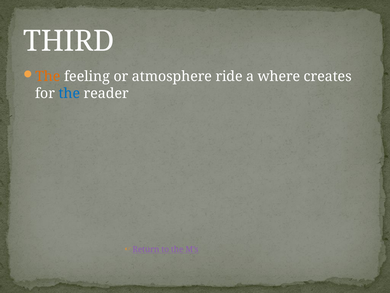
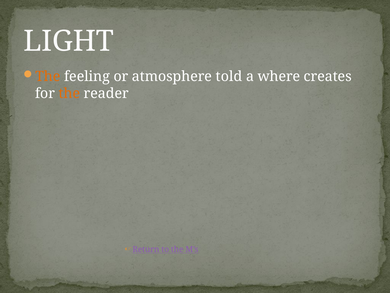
THIRD: THIRD -> LIGHT
ride: ride -> told
the at (69, 93) colour: blue -> orange
